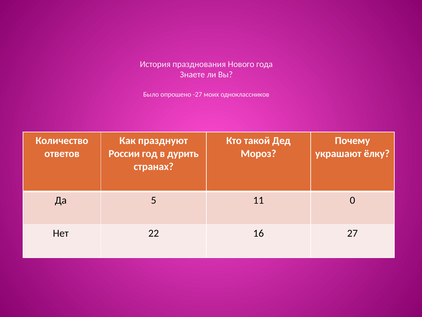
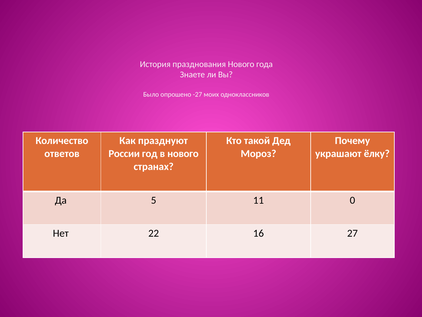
в дурить: дурить -> нового
